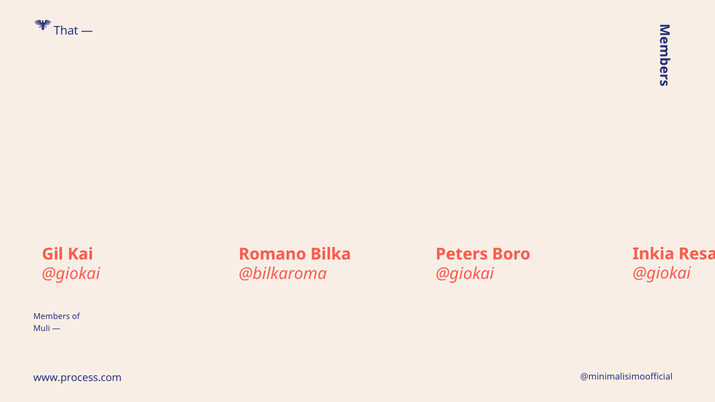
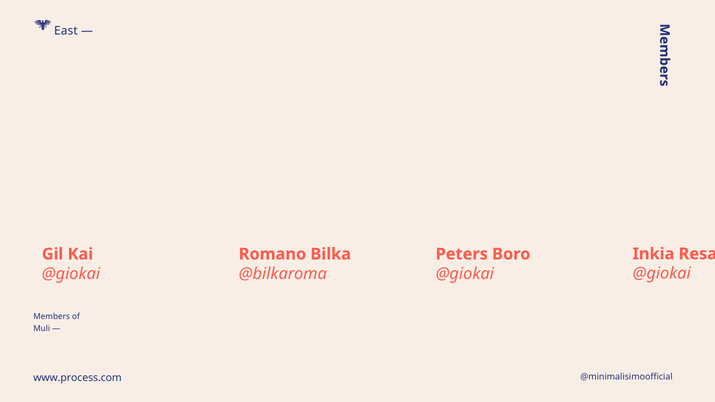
That: That -> East
